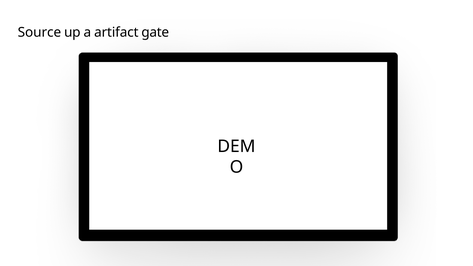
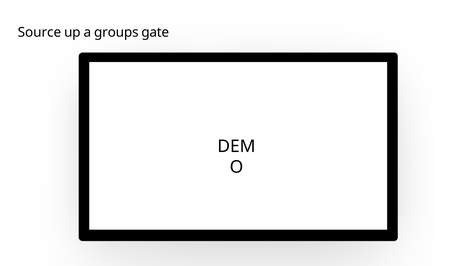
artifact: artifact -> groups
